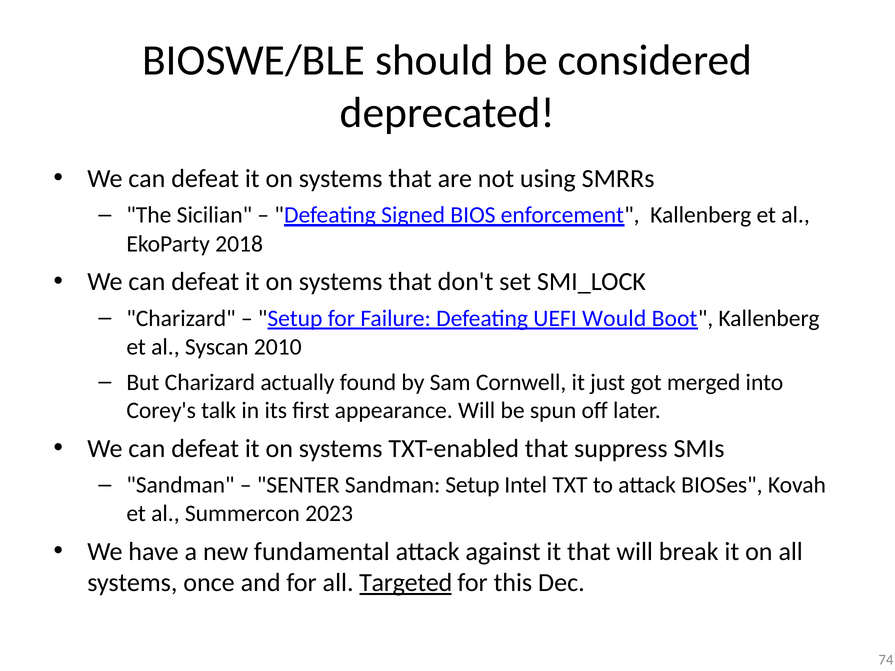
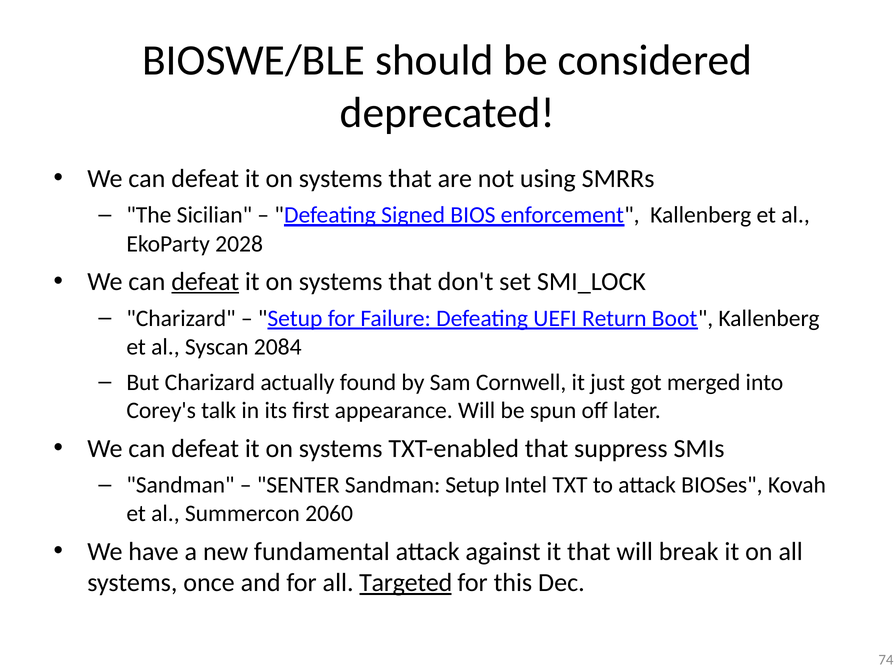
2018: 2018 -> 2028
defeat at (205, 282) underline: none -> present
Would: Would -> Return
2010: 2010 -> 2084
2023: 2023 -> 2060
